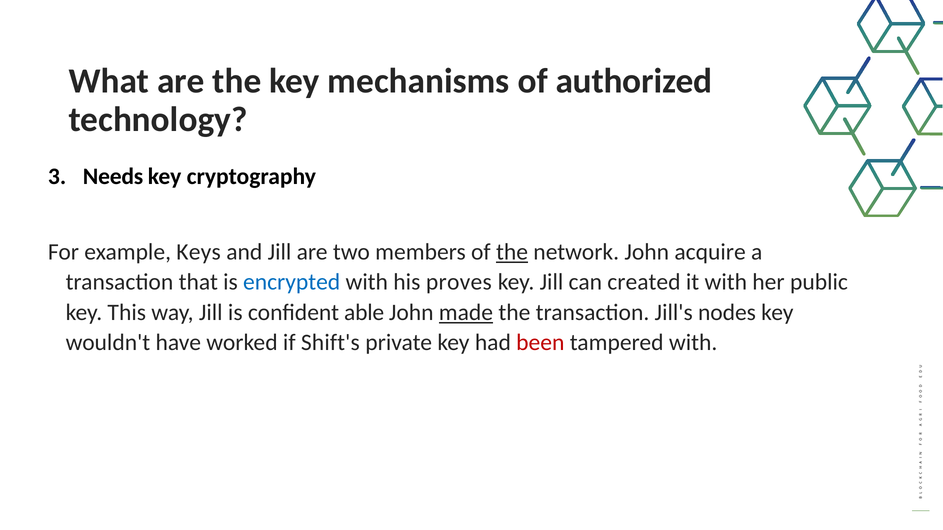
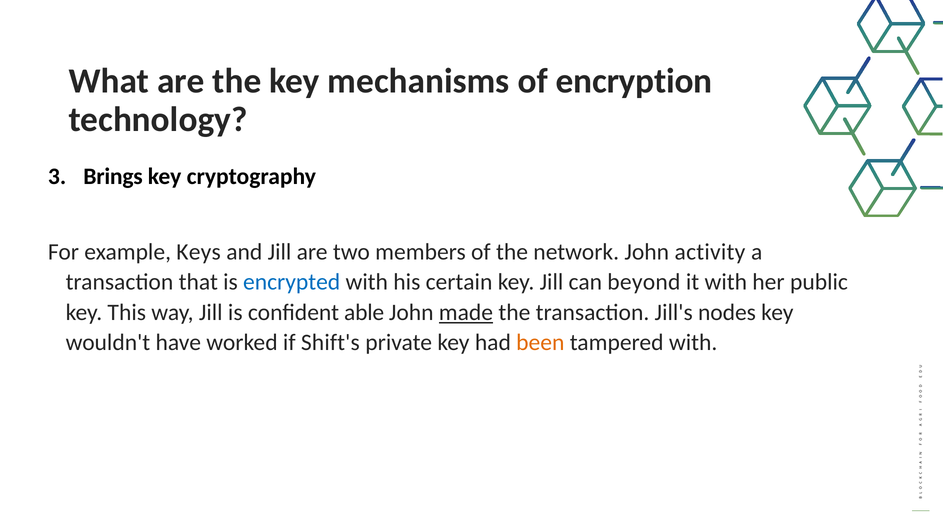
authorized: authorized -> encryption
Needs: Needs -> Brings
the at (512, 252) underline: present -> none
acquire: acquire -> activity
proves: proves -> certain
created: created -> beyond
been colour: red -> orange
